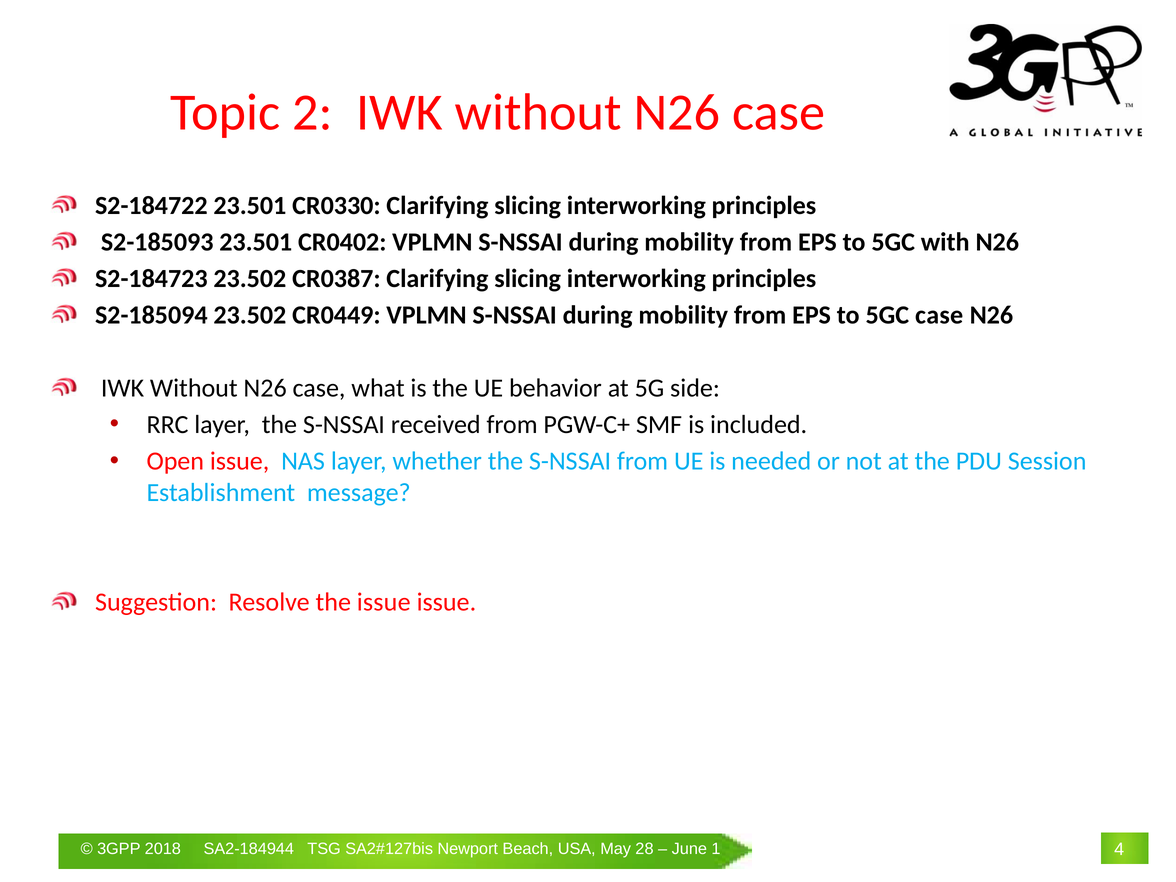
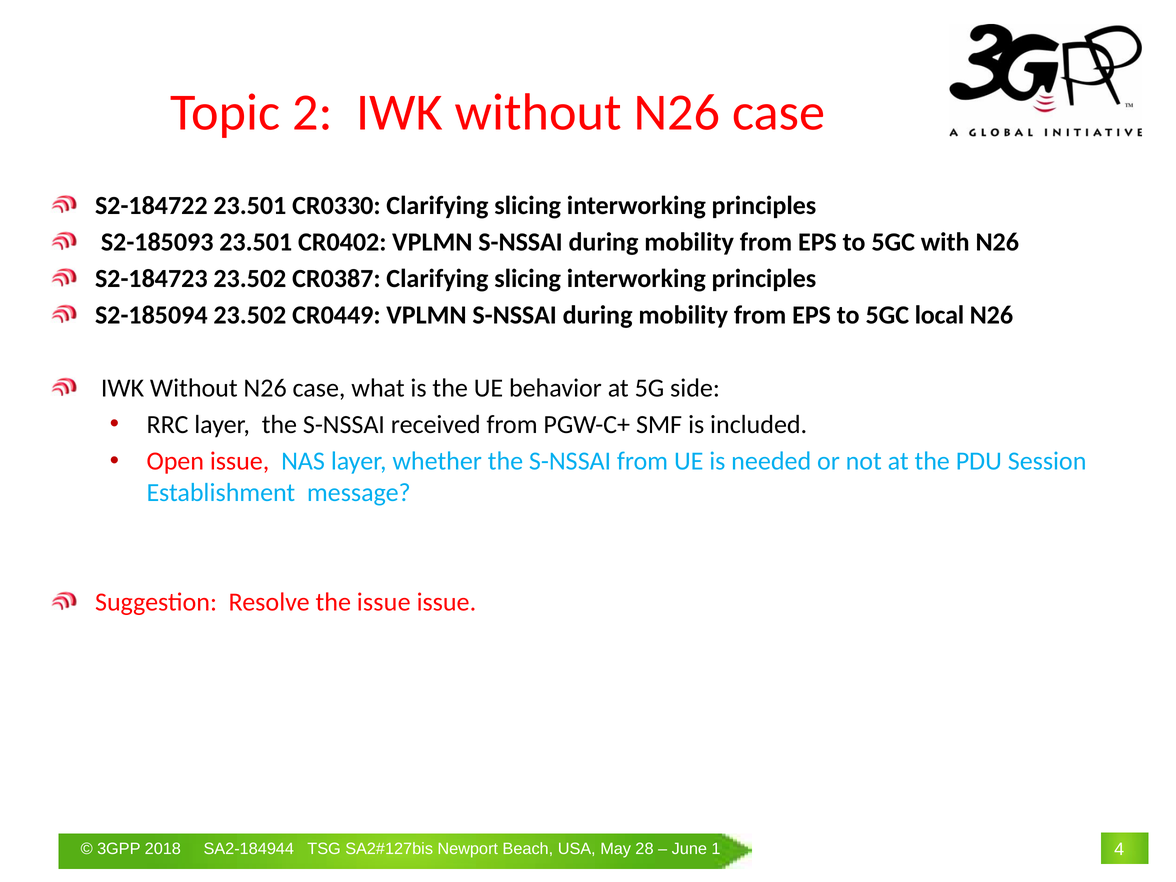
5GC case: case -> local
